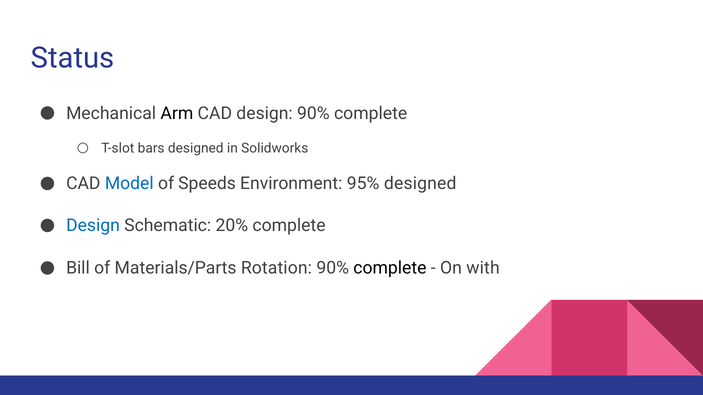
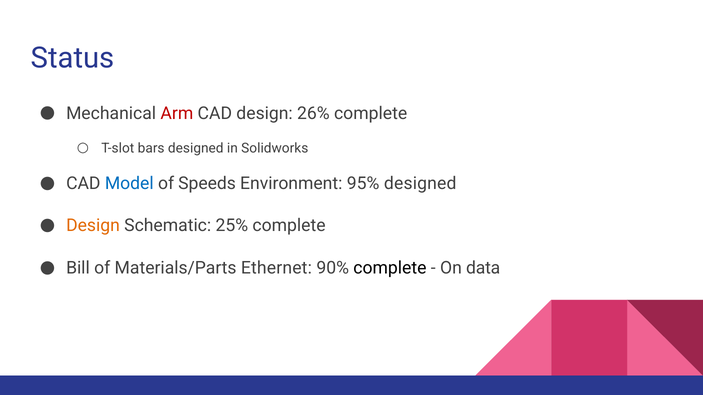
Arm colour: black -> red
design 90%: 90% -> 26%
Design at (93, 226) colour: blue -> orange
20%: 20% -> 25%
Rotation: Rotation -> Ethernet
with: with -> data
